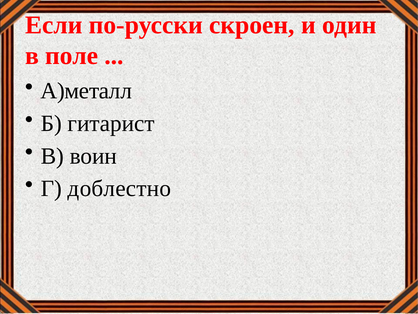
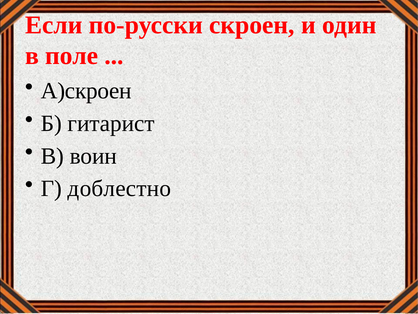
А)металл: А)металл -> А)скроен
